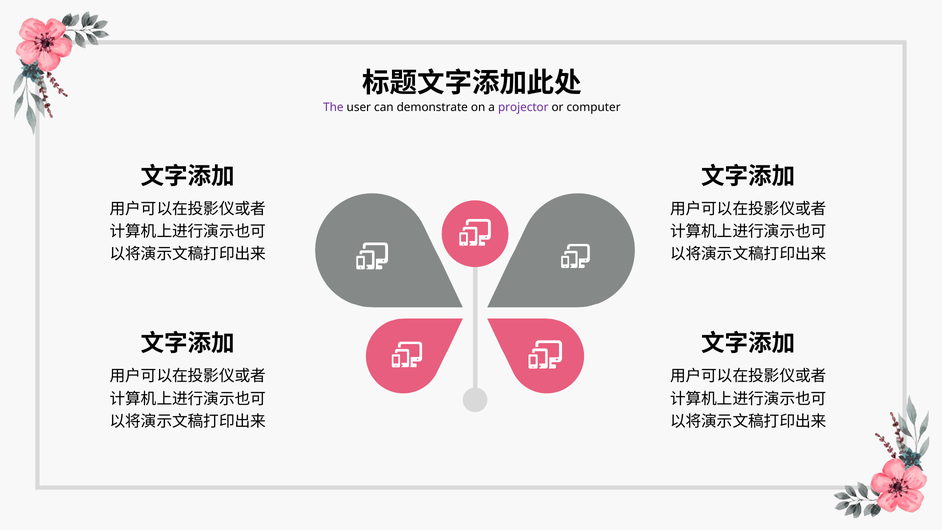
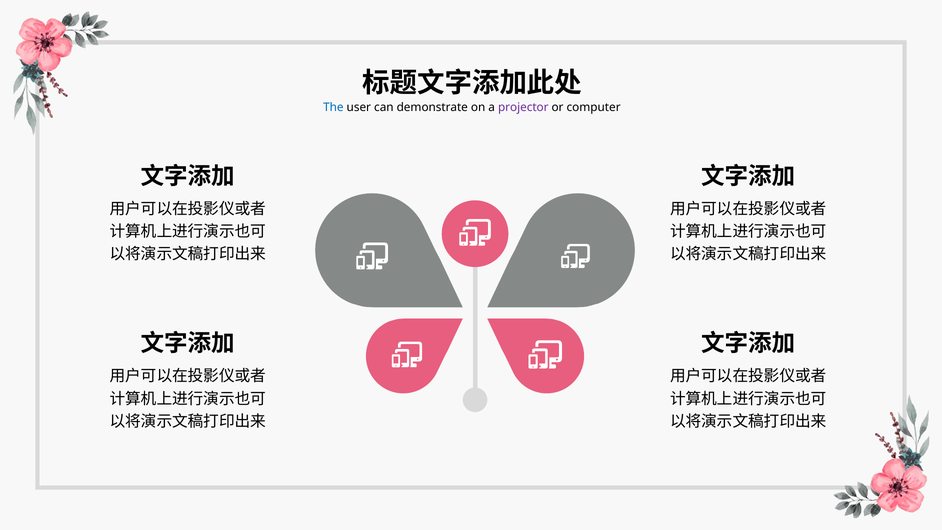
The colour: purple -> blue
